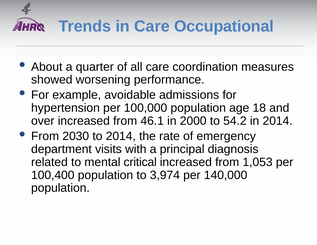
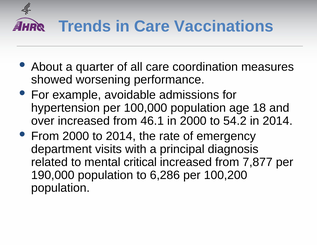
Occupational: Occupational -> Vaccinations
From 2030: 2030 -> 2000
1,053: 1,053 -> 7,877
100,400: 100,400 -> 190,000
3,974: 3,974 -> 6,286
140,000: 140,000 -> 100,200
